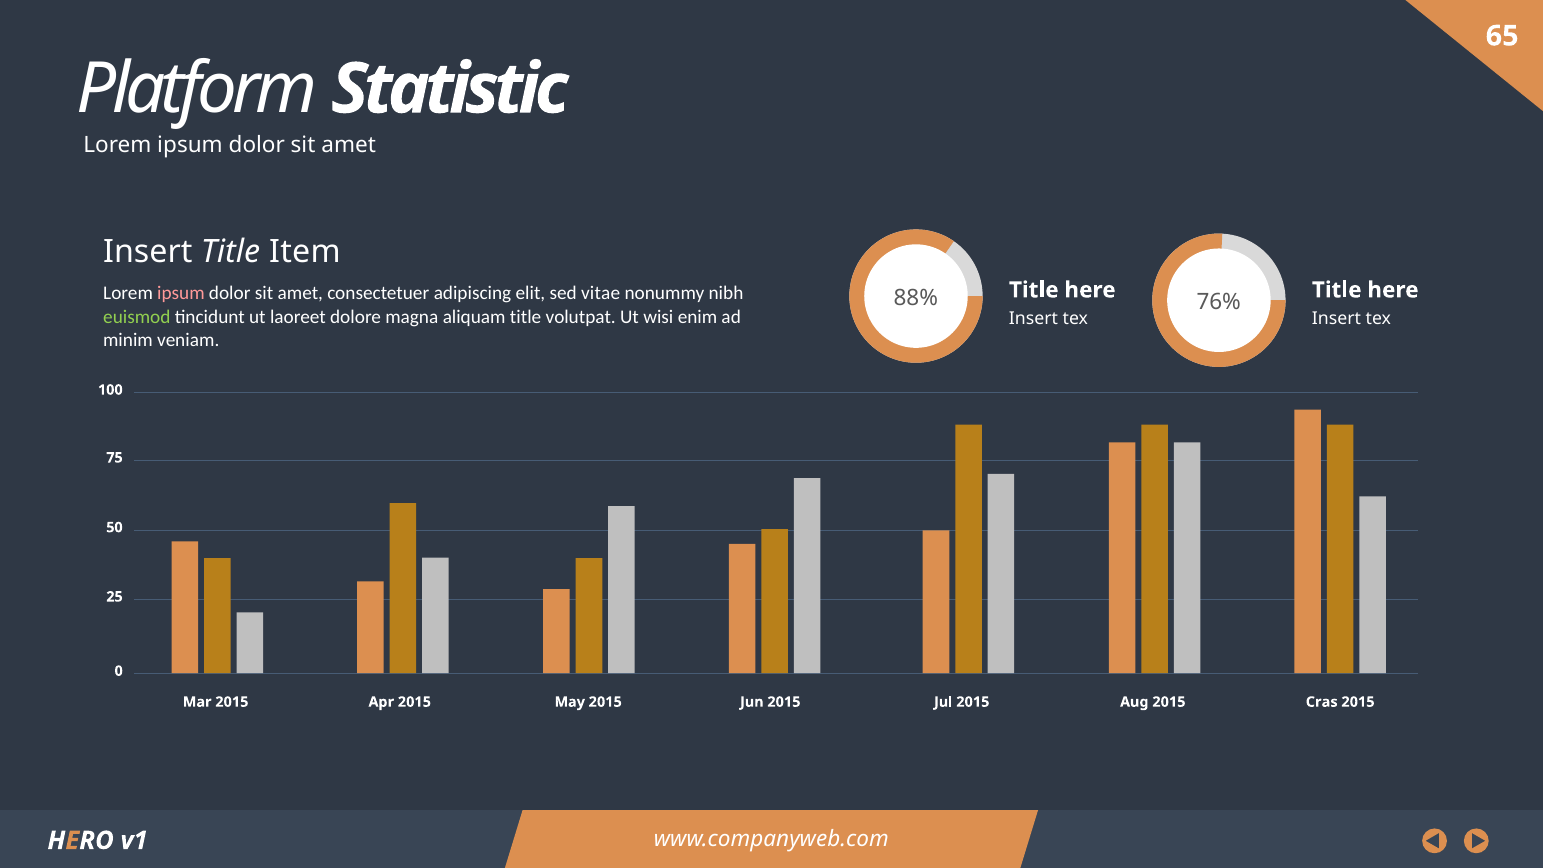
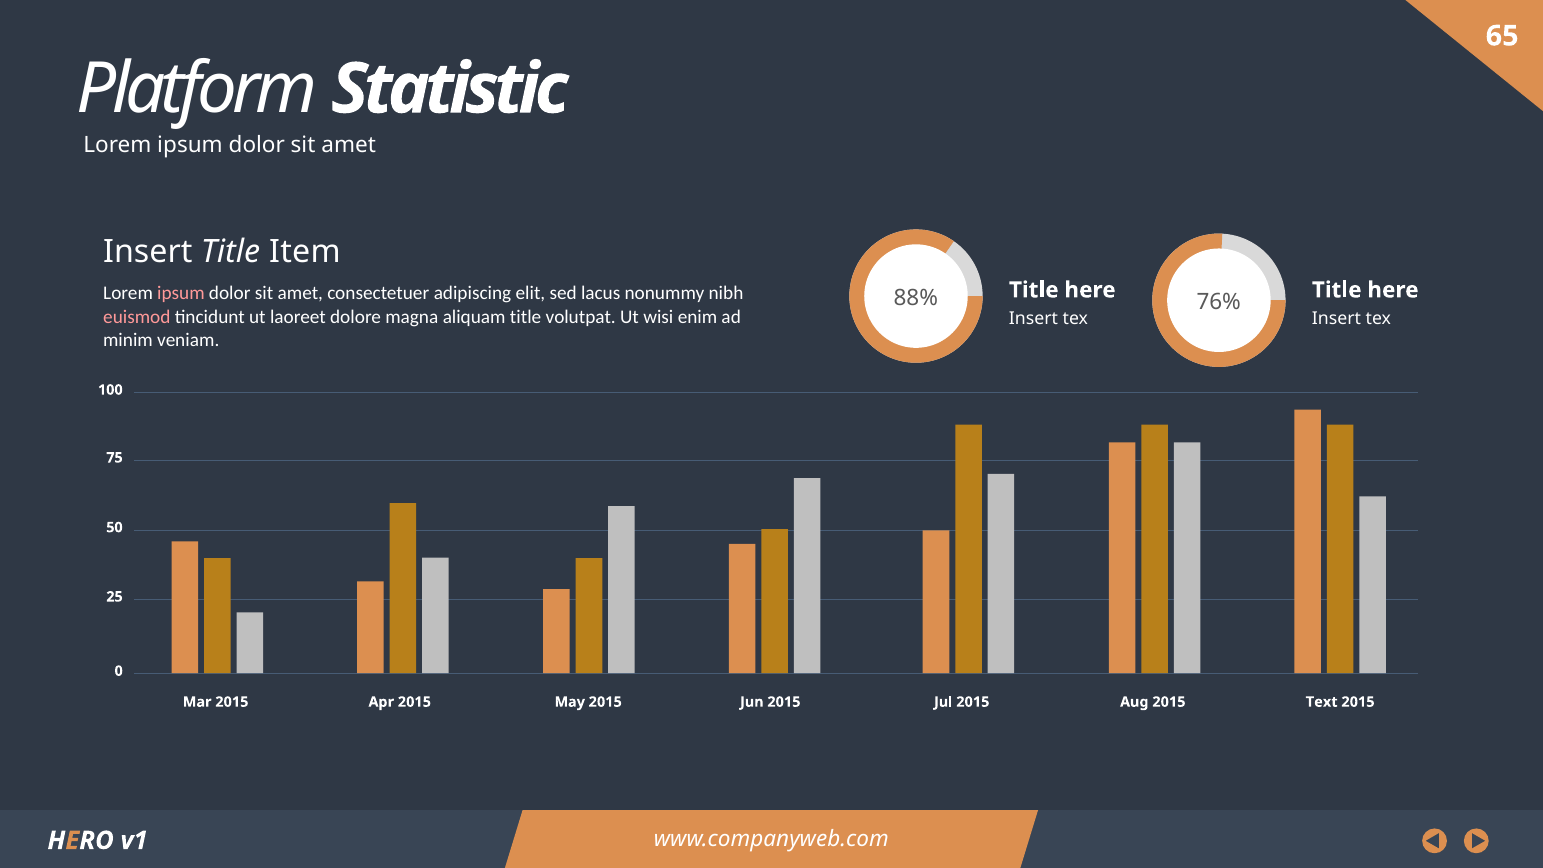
vitae: vitae -> lacus
euismod colour: light green -> pink
Cras: Cras -> Text
